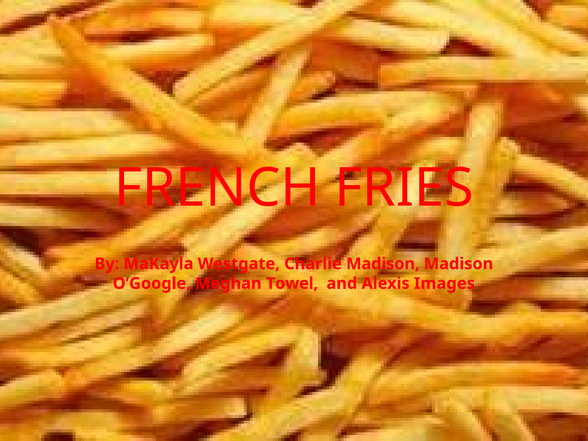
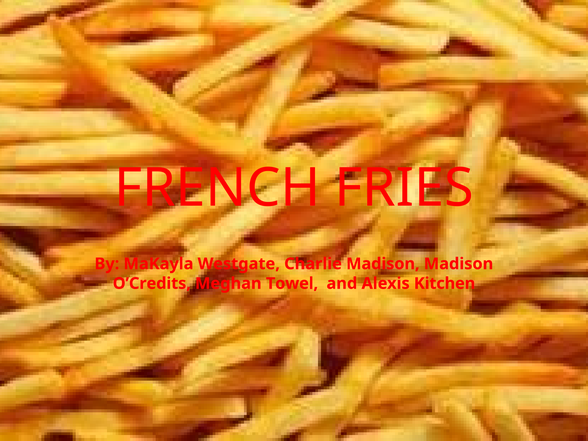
O’Google: O’Google -> O’Credits
Images: Images -> Kitchen
